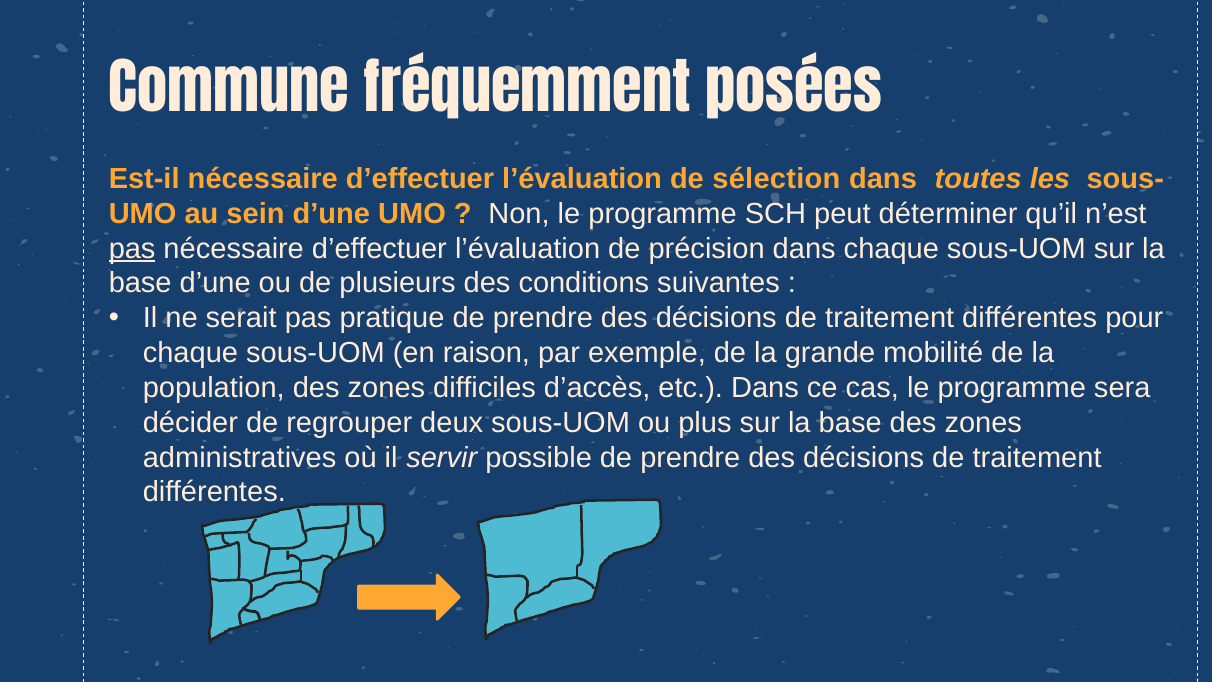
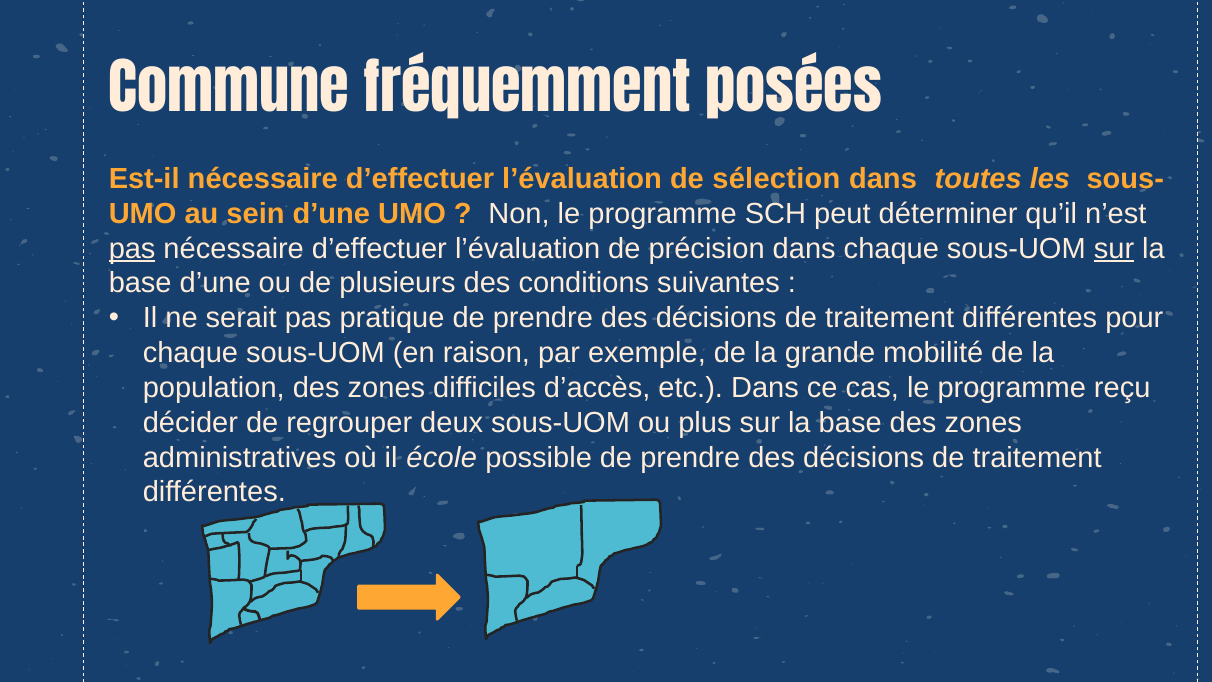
sur at (1114, 248) underline: none -> present
sera: sera -> reçu
servir: servir -> école
